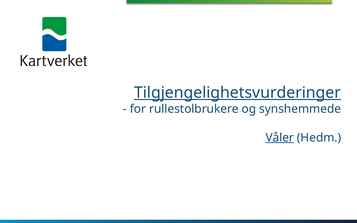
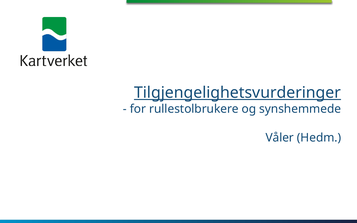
Våler underline: present -> none
